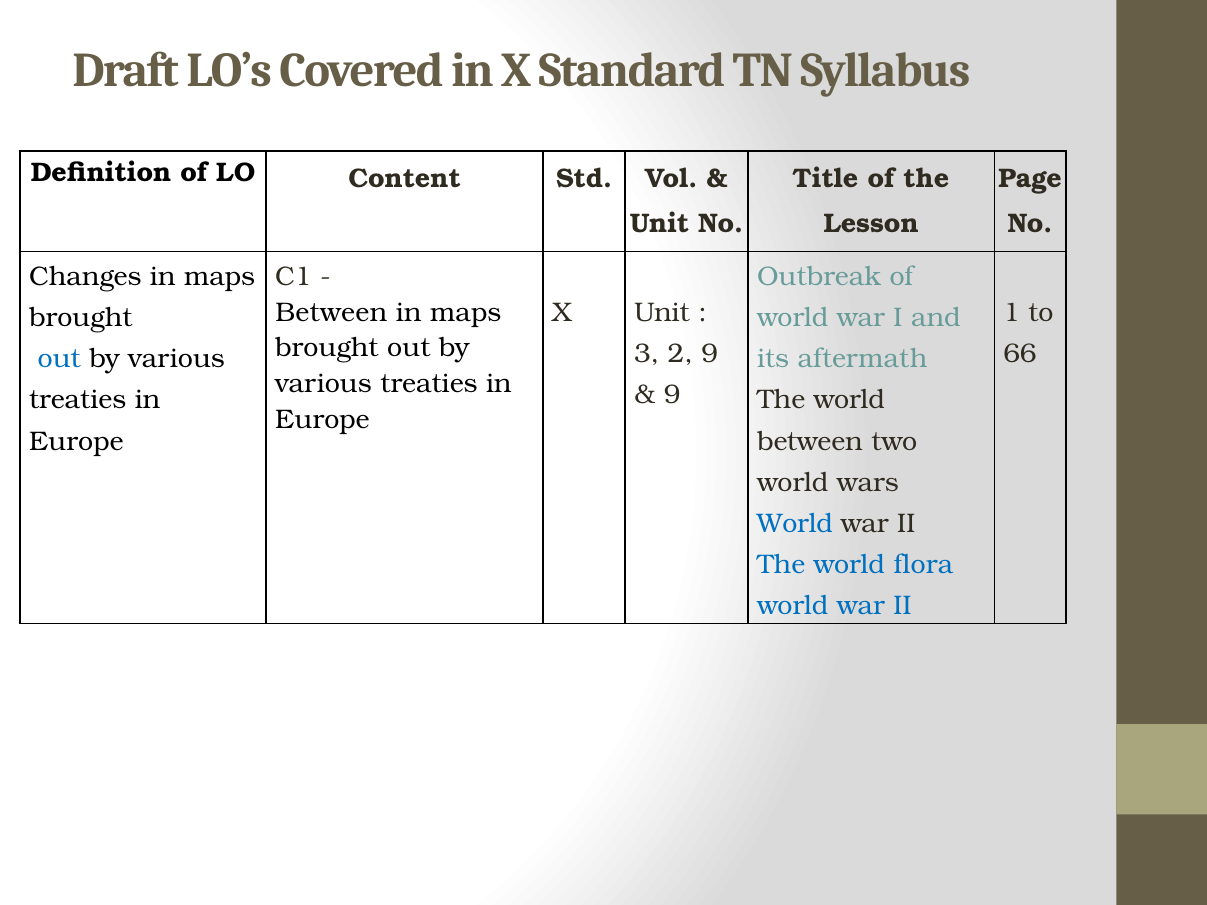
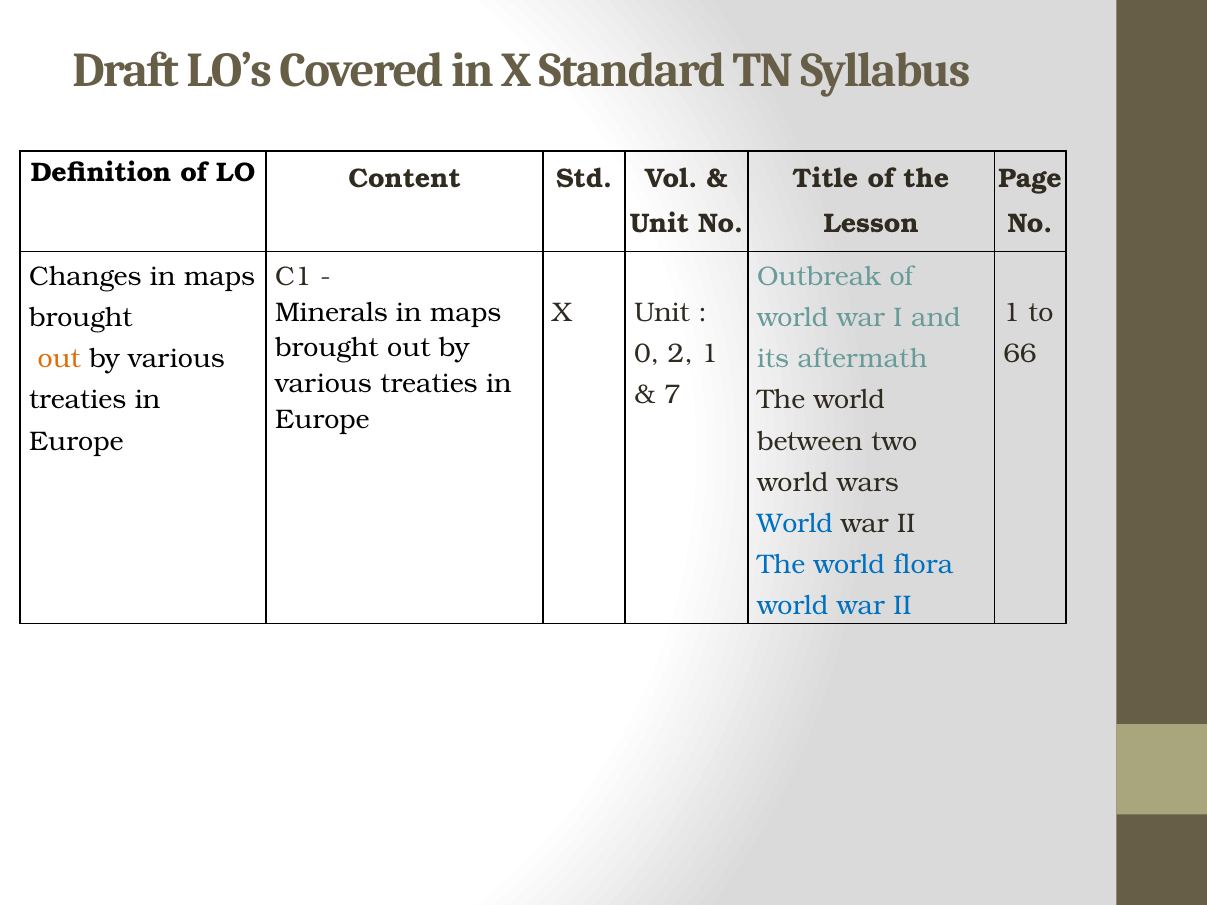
Between at (331, 312): Between -> Minerals
3: 3 -> 0
2 9: 9 -> 1
out at (59, 359) colour: blue -> orange
9 at (672, 395): 9 -> 7
